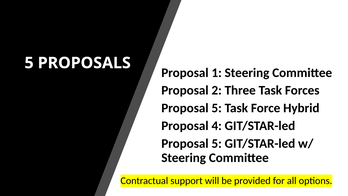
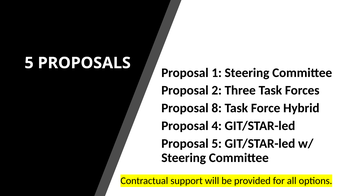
5 at (217, 108): 5 -> 8
